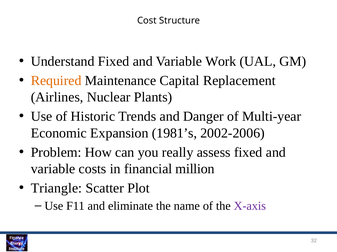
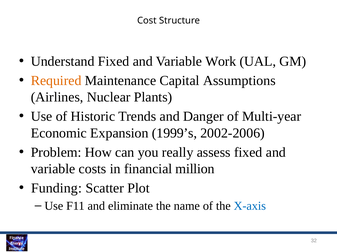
Replacement: Replacement -> Assumptions
1981’s: 1981’s -> 1999’s
Triangle: Triangle -> Funding
X-axis colour: purple -> blue
